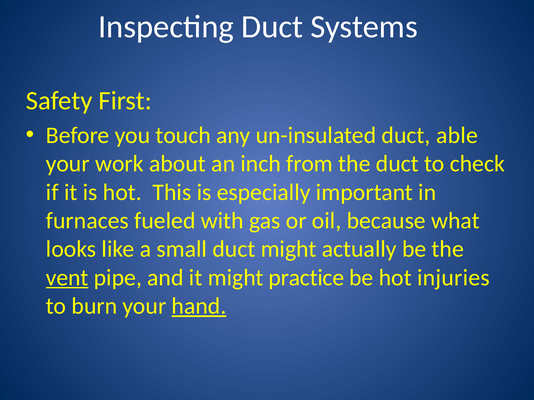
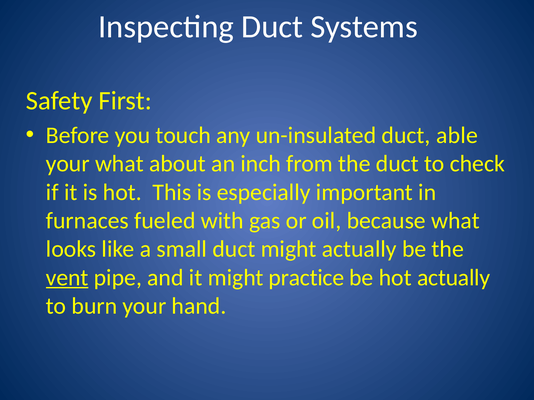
your work: work -> what
hot injuries: injuries -> actually
hand underline: present -> none
